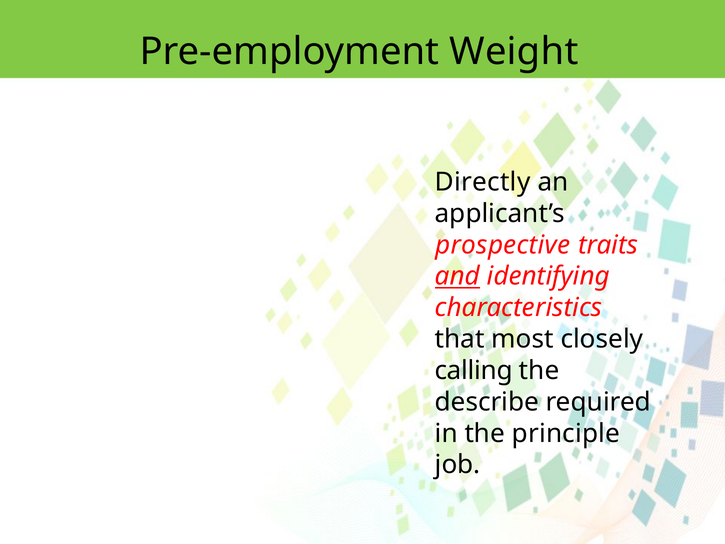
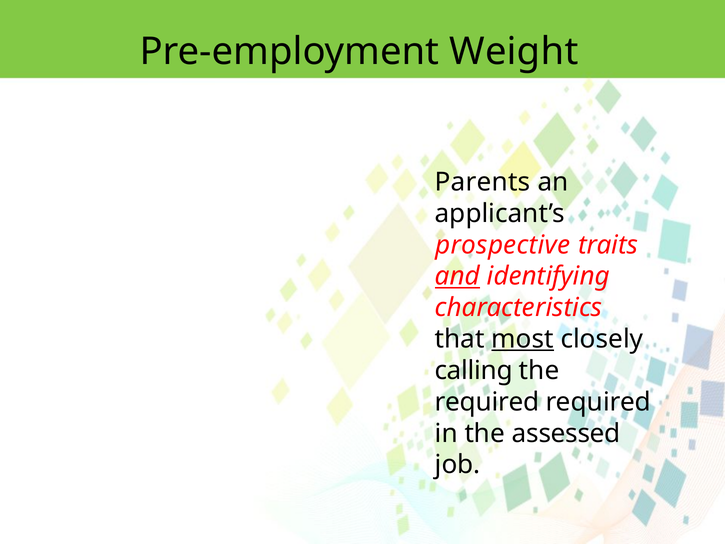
Directly: Directly -> Parents
most underline: none -> present
describe at (487, 402): describe -> required
principle: principle -> assessed
